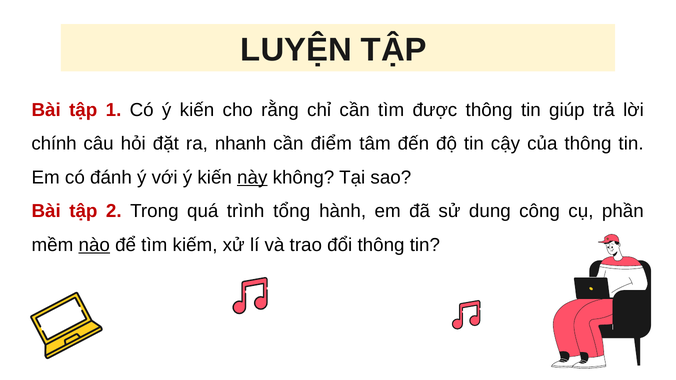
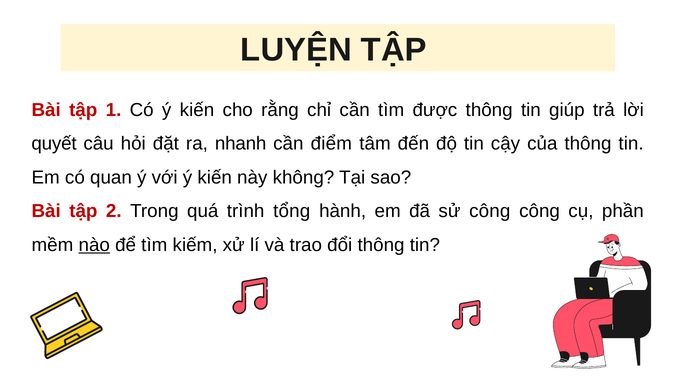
chính: chính -> quyết
đánh: đánh -> quan
này underline: present -> none
sử dung: dung -> công
